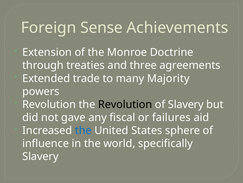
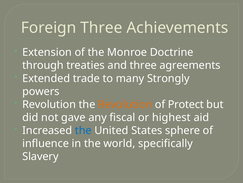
Foreign Sense: Sense -> Three
Majority: Majority -> Strongly
Revolution at (125, 104) colour: black -> orange
of Slavery: Slavery -> Protect
failures: failures -> highest
